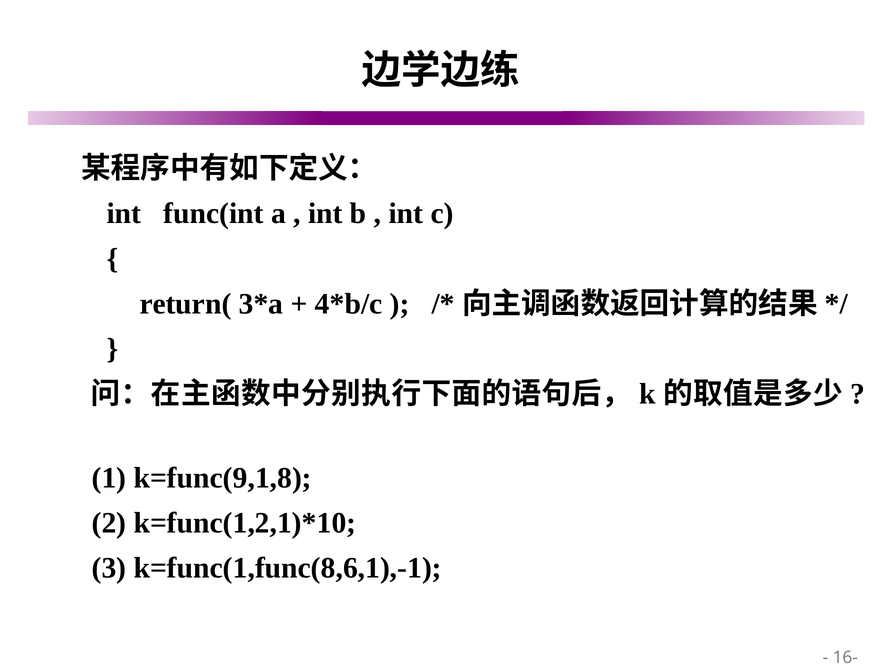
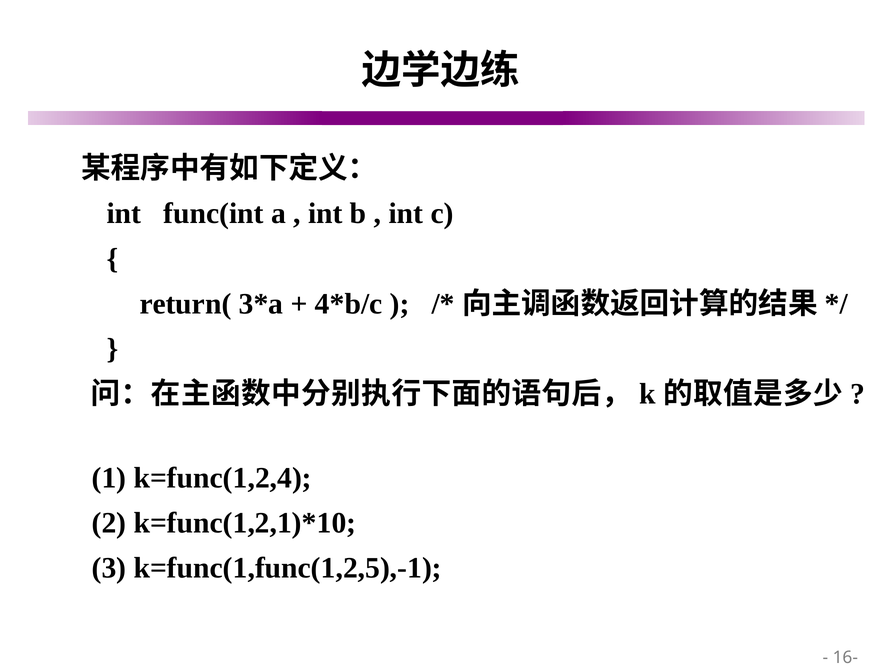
k=func(9,1,8: k=func(9,1,8 -> k=func(1,2,4
k=func(1,func(8,6,1),-1: k=func(1,func(8,6,1),-1 -> k=func(1,func(1,2,5),-1
